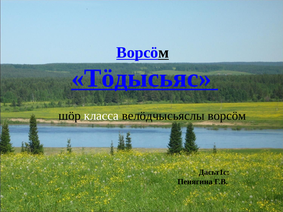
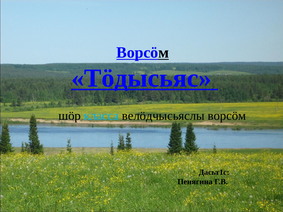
класса colour: white -> light blue
